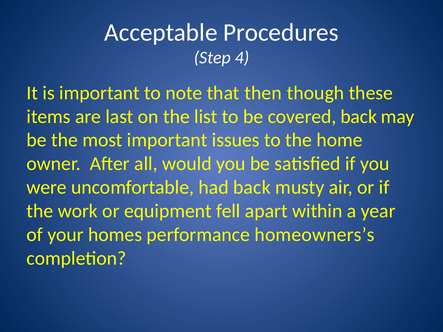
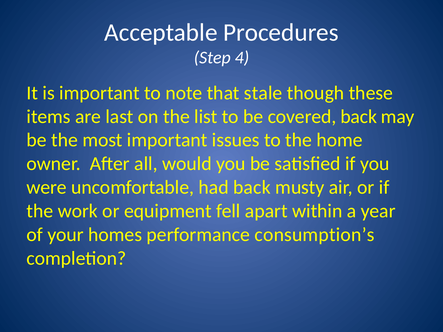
then: then -> stale
homeowners’s: homeowners’s -> consumption’s
